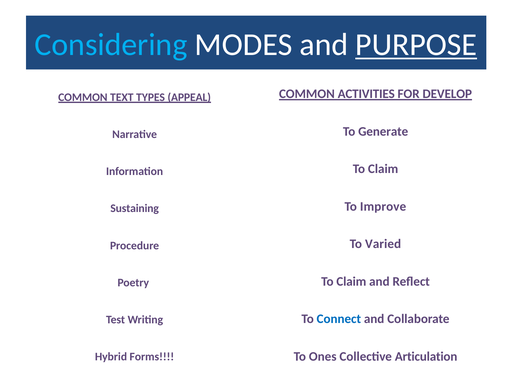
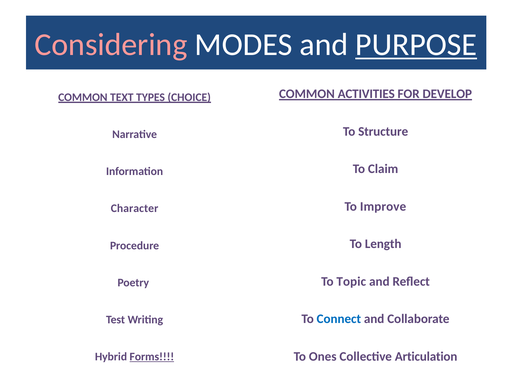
Considering colour: light blue -> pink
APPEAL: APPEAL -> CHOICE
Generate: Generate -> Structure
Sustaining: Sustaining -> Character
Varied: Varied -> Length
Claim at (351, 281): Claim -> Topic
Forms underline: none -> present
